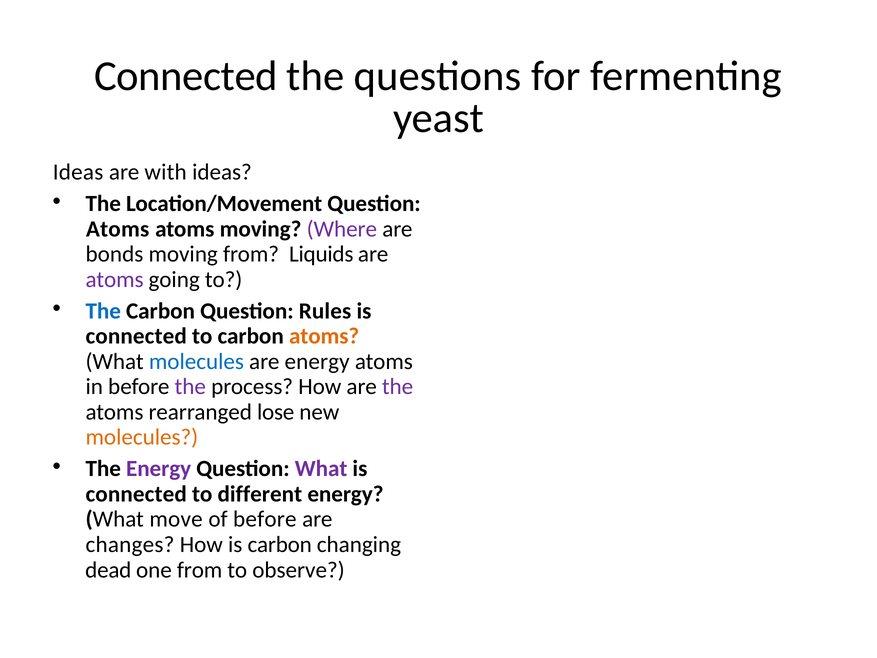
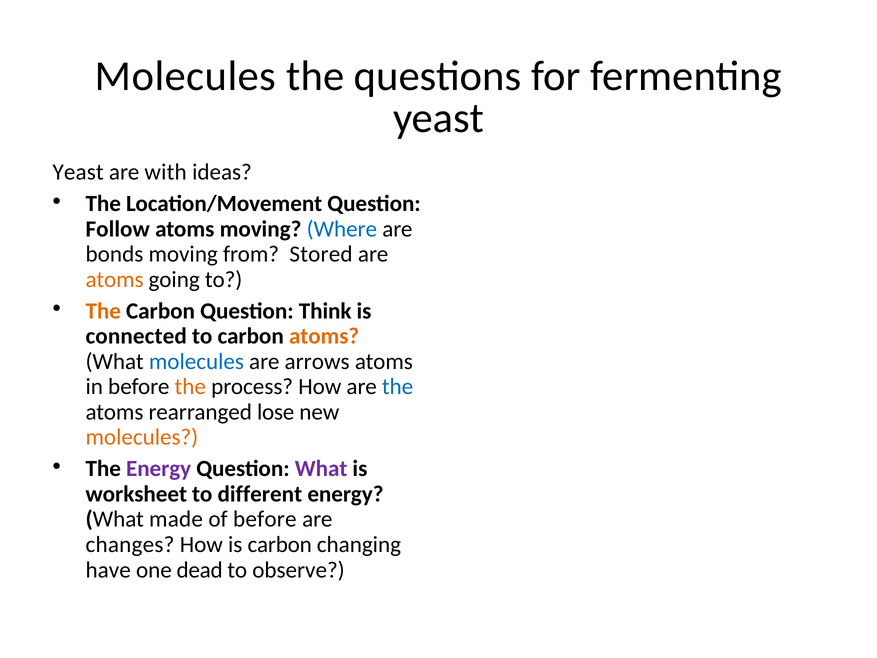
Connected at (186, 76): Connected -> Molecules
Ideas at (78, 172): Ideas -> Yeast
Atoms at (118, 229): Atoms -> Follow
Where colour: purple -> blue
Liquids: Liquids -> Stored
atoms at (115, 279) colour: purple -> orange
The at (103, 311) colour: blue -> orange
Rules: Rules -> Think
are energy: energy -> arrows
the at (190, 387) colour: purple -> orange
the at (398, 387) colour: purple -> blue
connected at (136, 494): connected -> worksheet
move: move -> made
dead: dead -> have
one from: from -> dead
